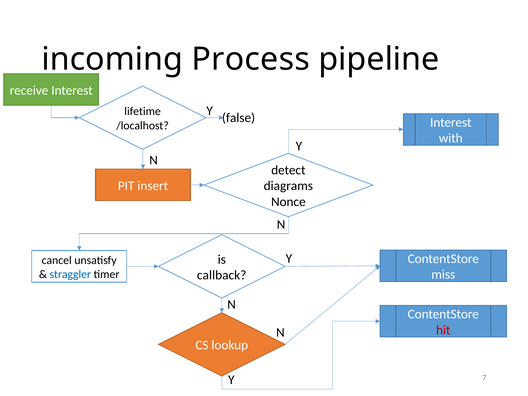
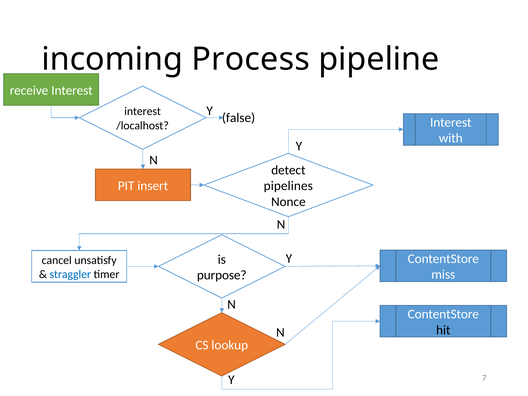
lifetime at (143, 111): lifetime -> interest
diagrams: diagrams -> pipelines
callback: callback -> purpose
hit colour: red -> black
